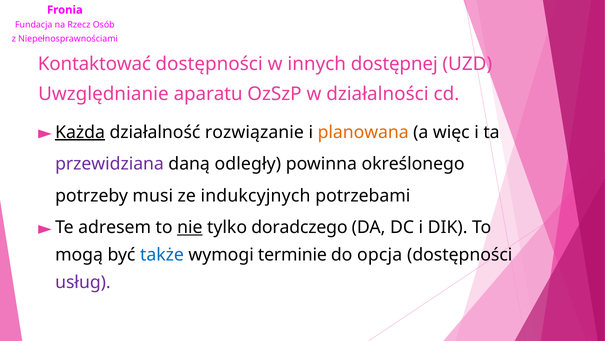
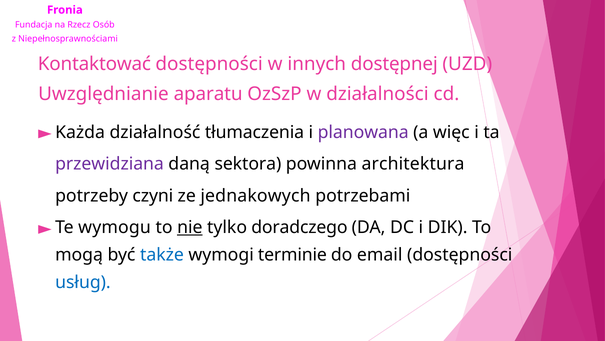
Każda underline: present -> none
rozwiązanie: rozwiązanie -> tłumaczenia
planowana colour: orange -> purple
odległy: odległy -> sektora
określonego: określonego -> architektura
musi: musi -> czyni
indukcyjnych: indukcyjnych -> jednakowych
adresem: adresem -> wymogu
opcja: opcja -> email
usług colour: purple -> blue
